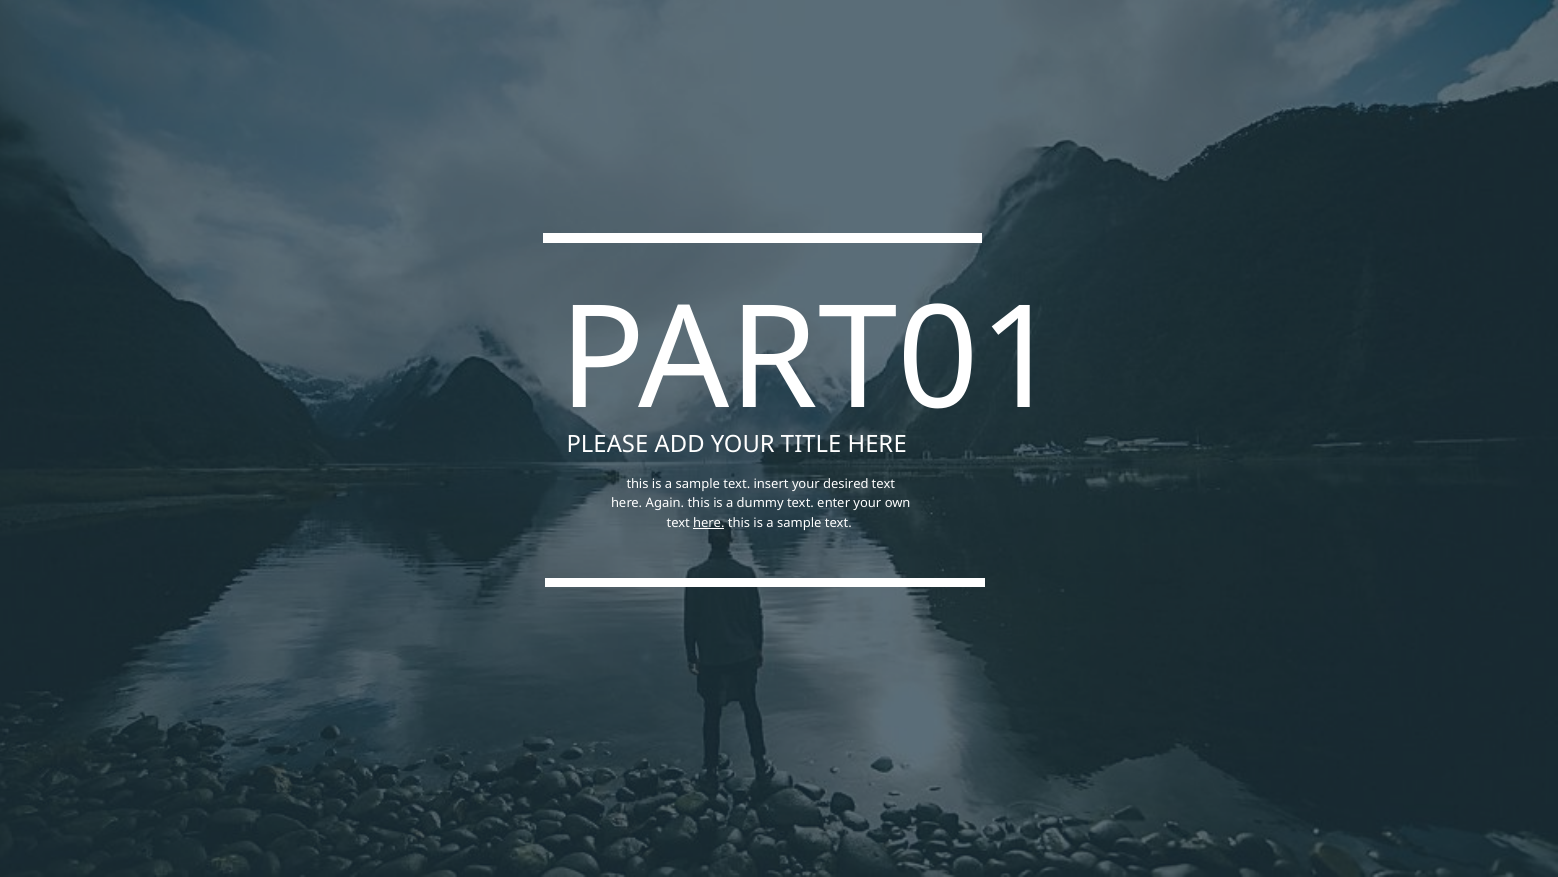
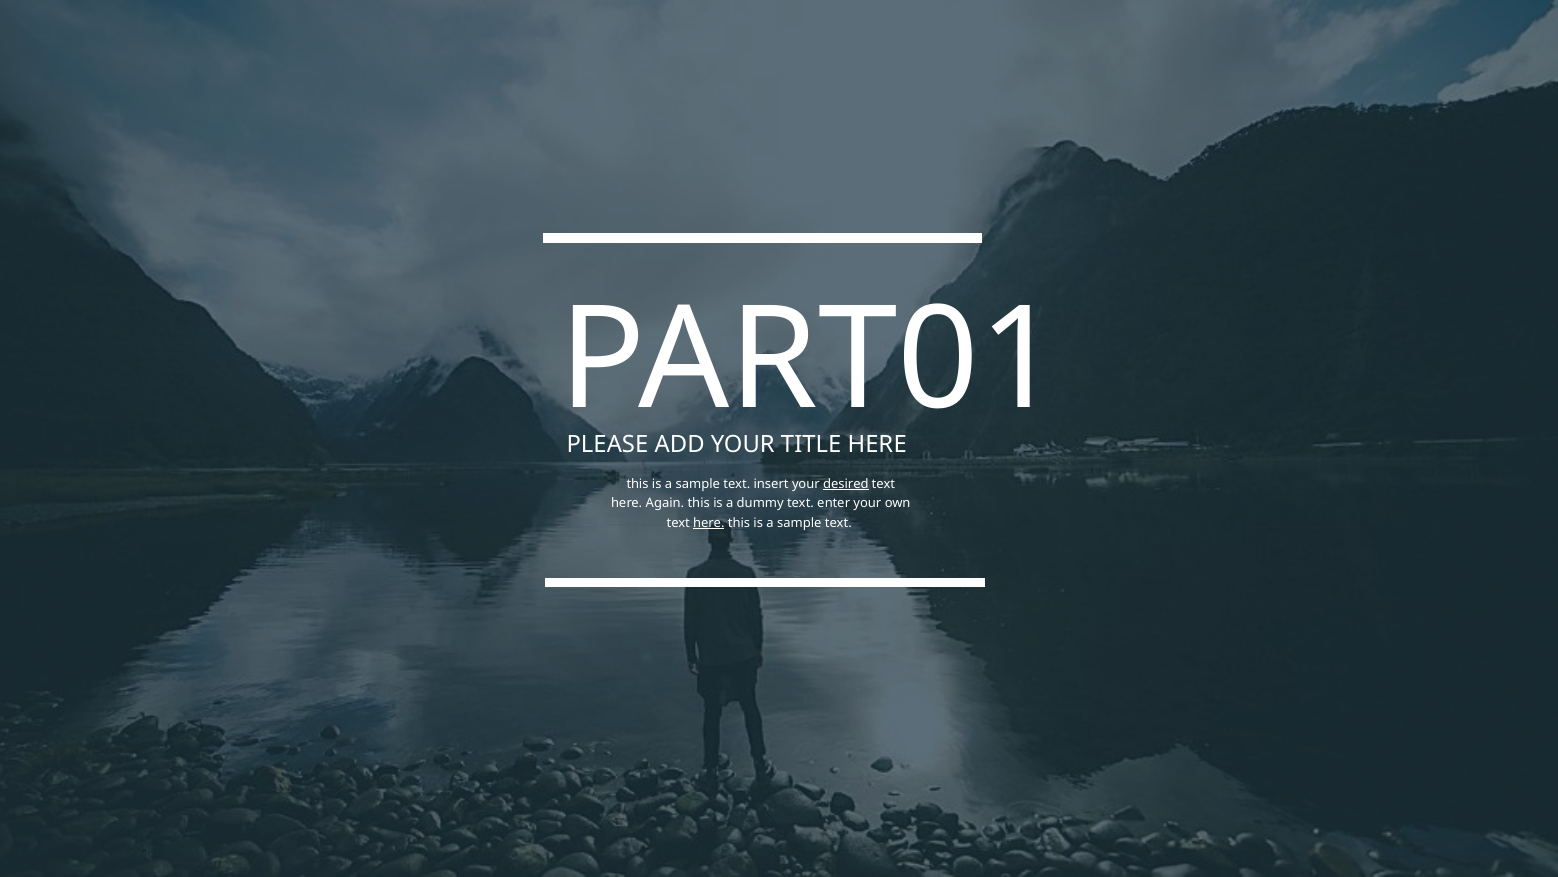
desired underline: none -> present
